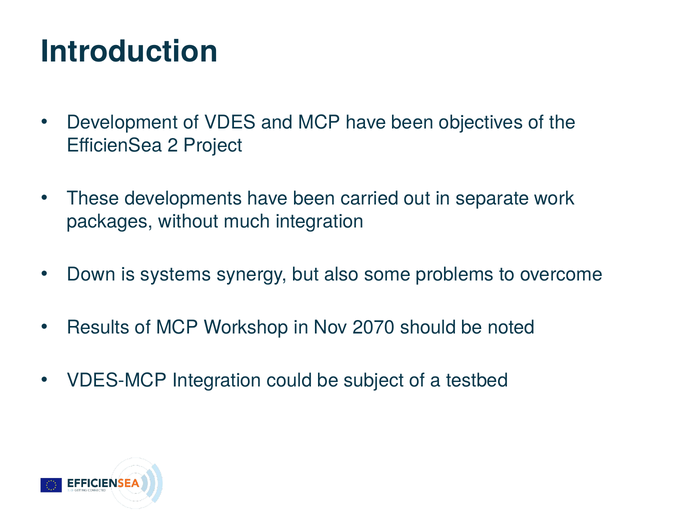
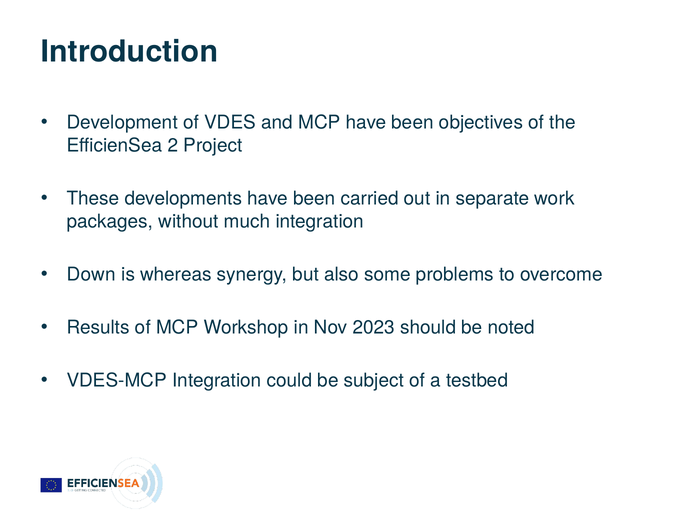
systems: systems -> whereas
2070: 2070 -> 2023
